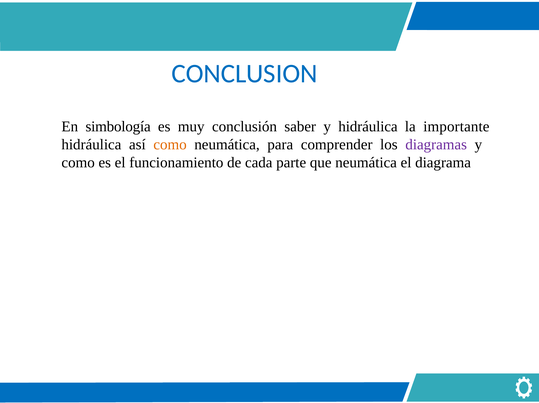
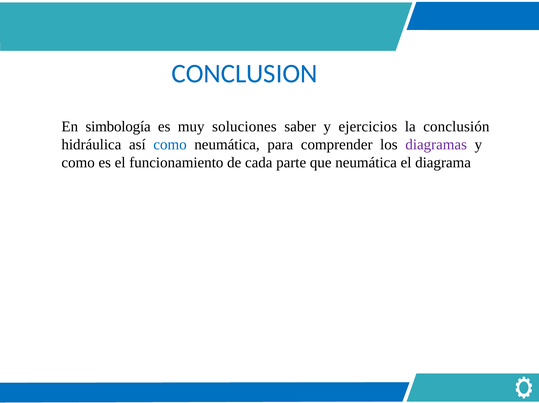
conclusión: conclusión -> soluciones
y hidráulica: hidráulica -> ejercicios
importante: importante -> conclusión
como at (170, 145) colour: orange -> blue
